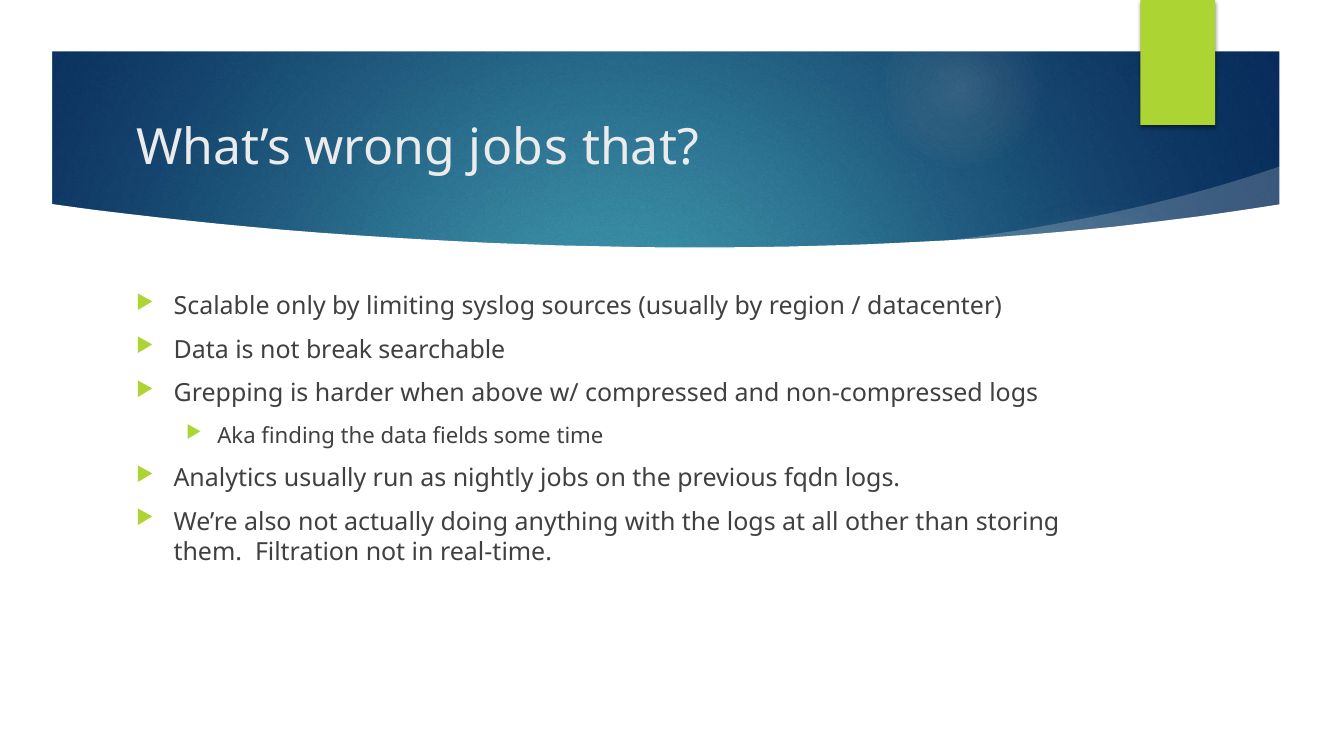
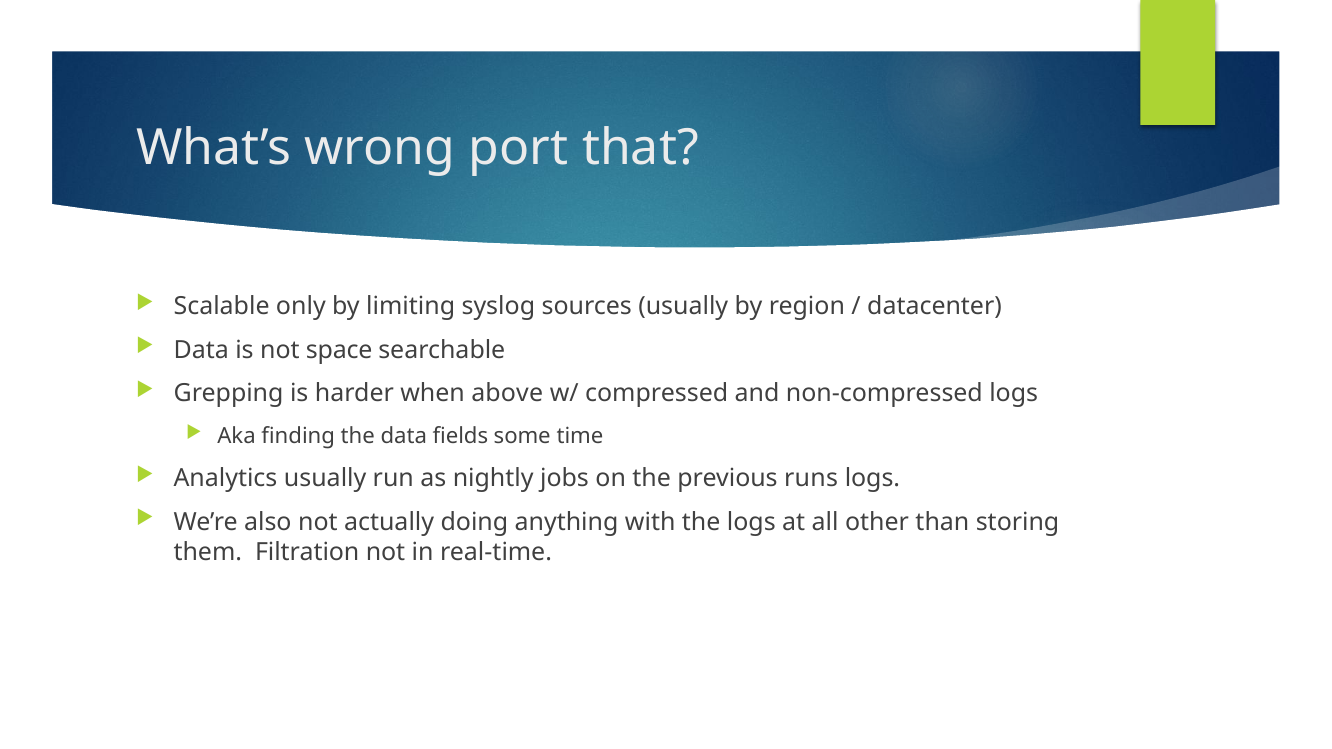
wrong jobs: jobs -> port
break: break -> space
fqdn: fqdn -> runs
